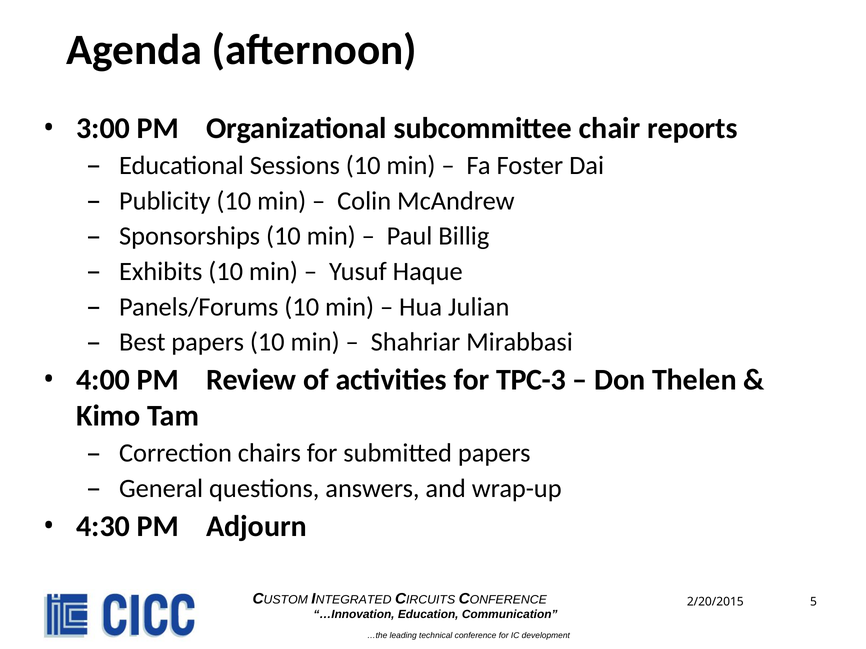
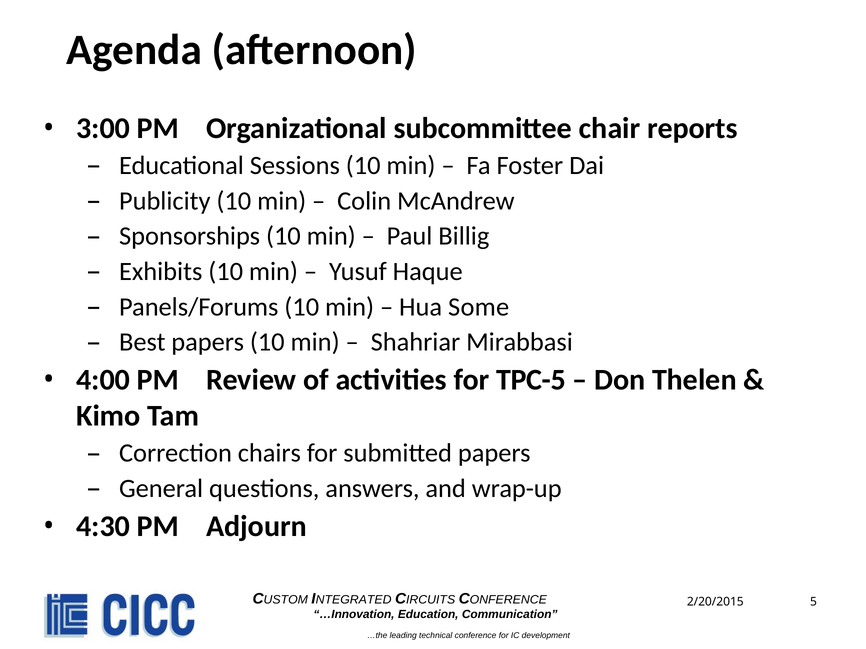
Julian: Julian -> Some
TPC-3: TPC-3 -> TPC-5
